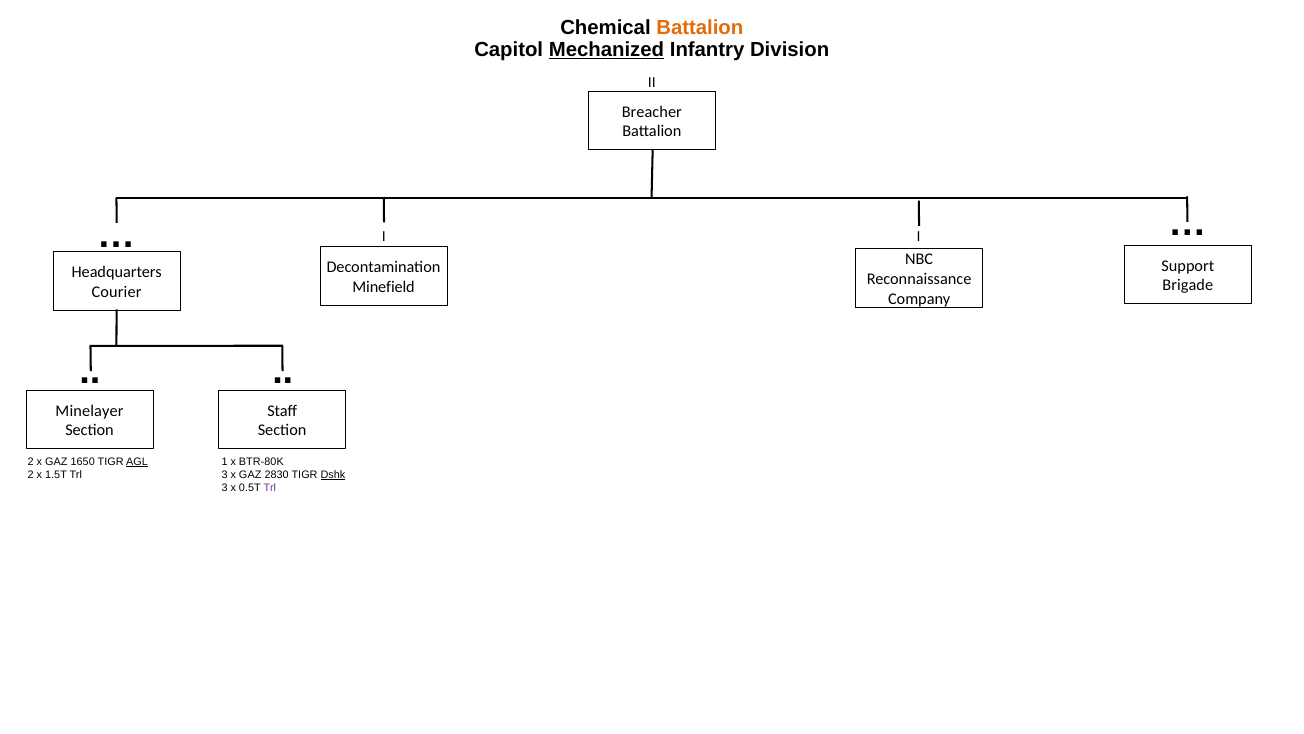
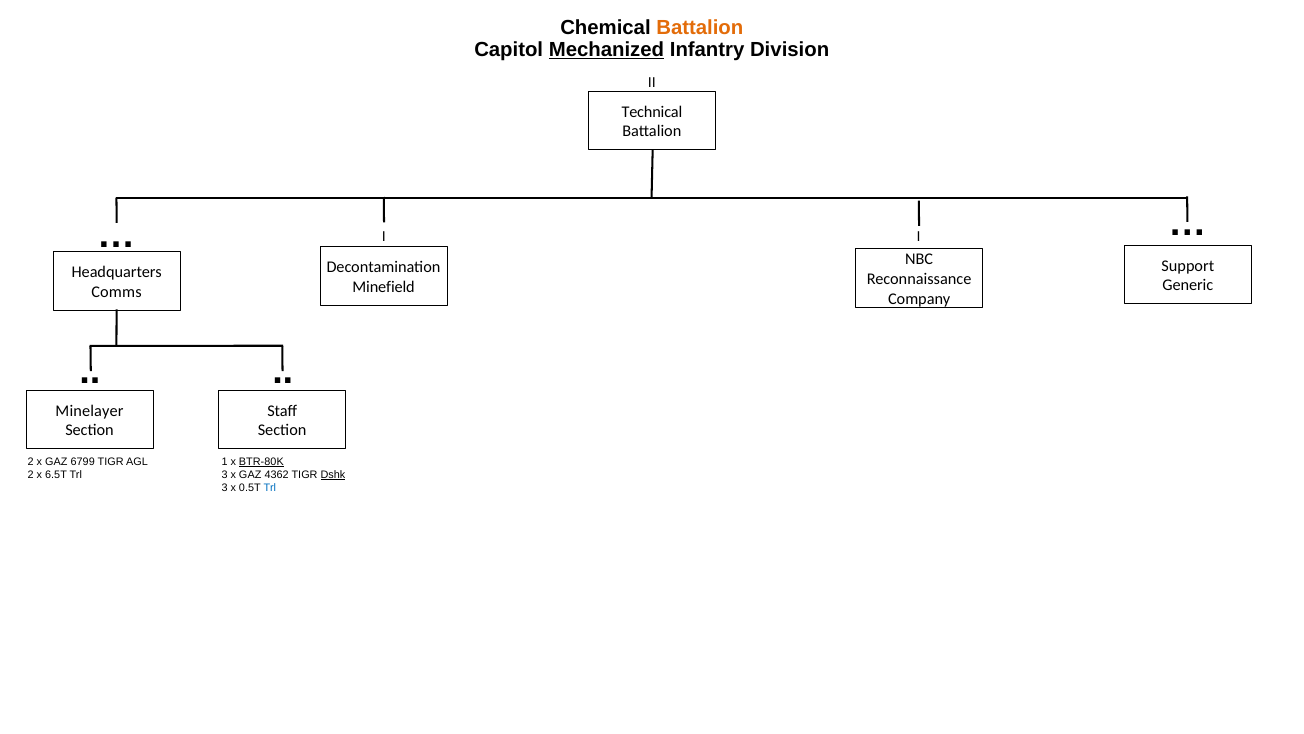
Breacher: Breacher -> Technical
Brigade: Brigade -> Generic
Courier: Courier -> Comms
1650: 1650 -> 6799
AGL underline: present -> none
BTR-80K underline: none -> present
1.5T: 1.5T -> 6.5T
2830: 2830 -> 4362
Trl at (270, 488) colour: purple -> blue
